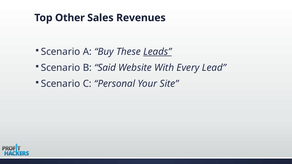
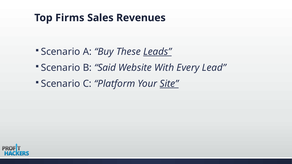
Other: Other -> Firms
Personal: Personal -> Platform
Site underline: none -> present
